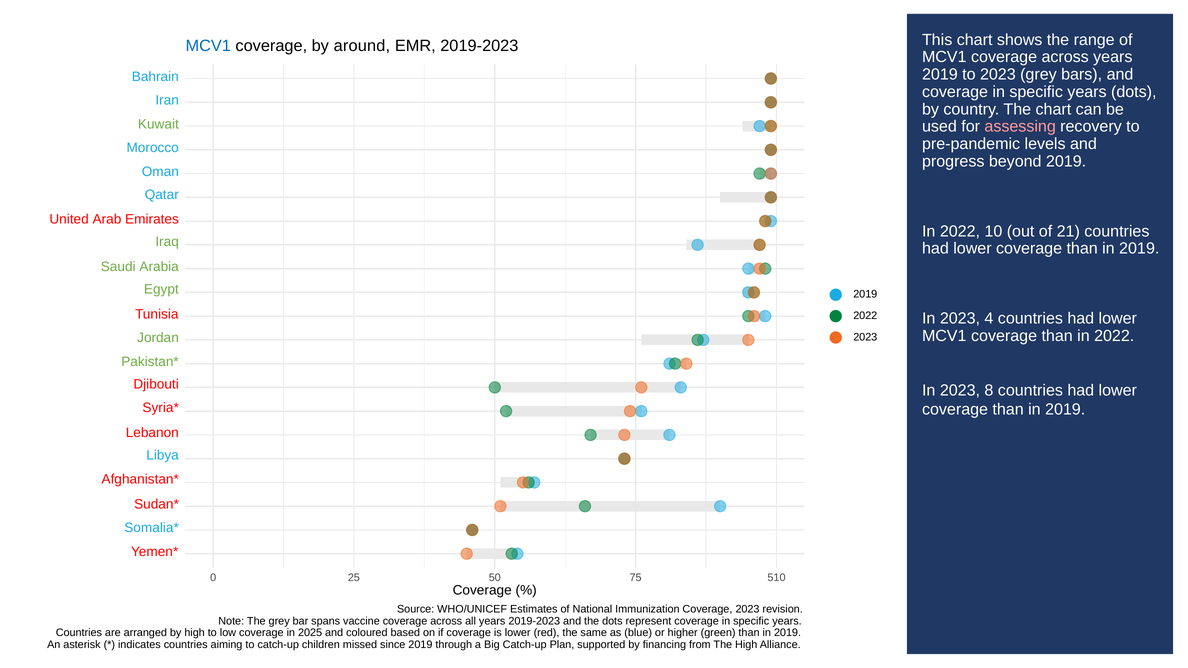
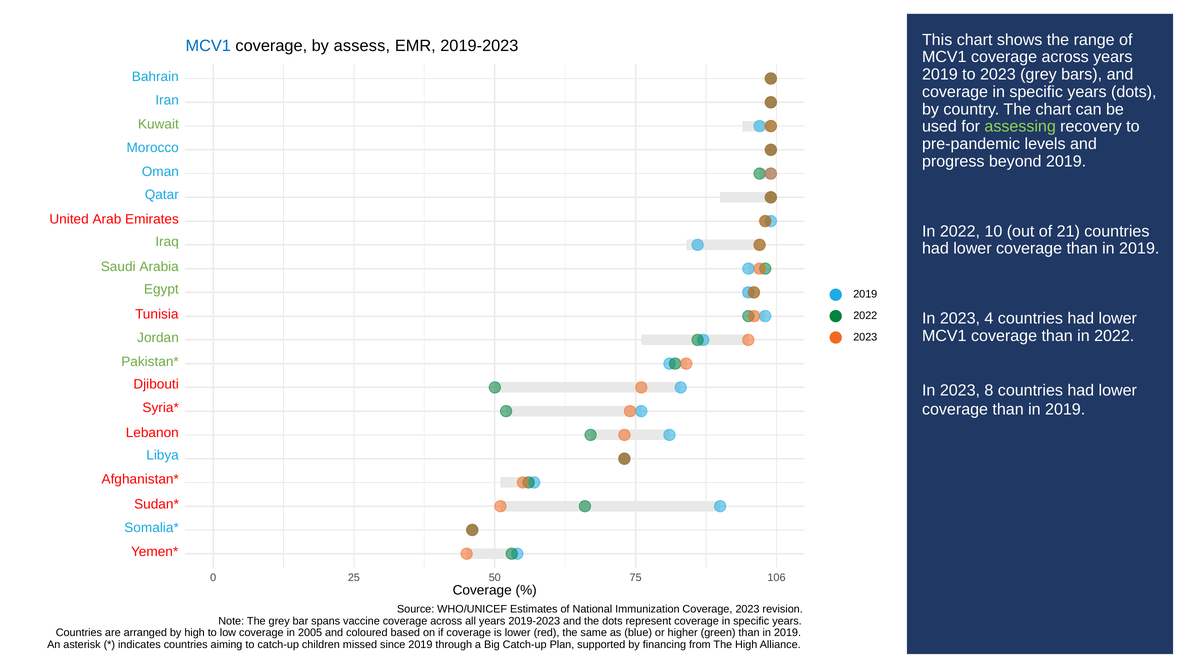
around: around -> assess
assessing colour: pink -> light green
510: 510 -> 106
2025: 2025 -> 2005
